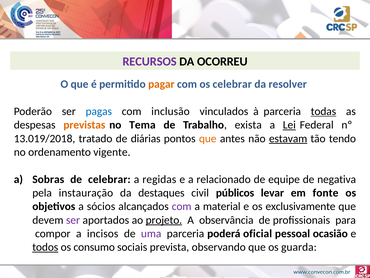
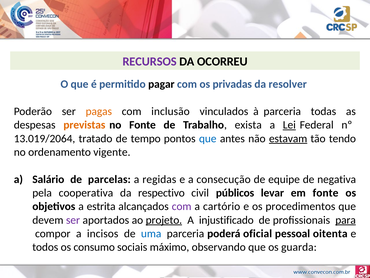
pagar colour: orange -> black
os celebrar: celebrar -> privadas
pagas colour: blue -> orange
todas underline: present -> none
no Tema: Tema -> Fonte
13.019/2018: 13.019/2018 -> 13.019/2064
diárias: diárias -> tempo
que at (208, 138) colour: orange -> blue
Sobras: Sobras -> Salário
de celebrar: celebrar -> parcelas
relacionado: relacionado -> consecução
instauração: instauração -> cooperativa
destaques: destaques -> respectivo
sócios: sócios -> estrita
material: material -> cartório
exclusivamente: exclusivamente -> procedimentos
observância: observância -> injustificado
para underline: none -> present
uma colour: purple -> blue
ocasião: ocasião -> oitenta
todos underline: present -> none
prevista: prevista -> máximo
